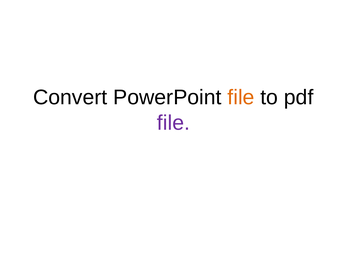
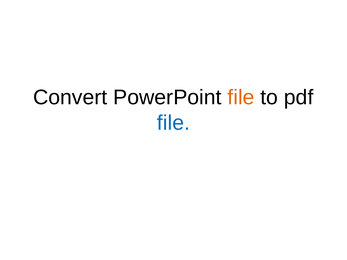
file at (173, 123) colour: purple -> blue
